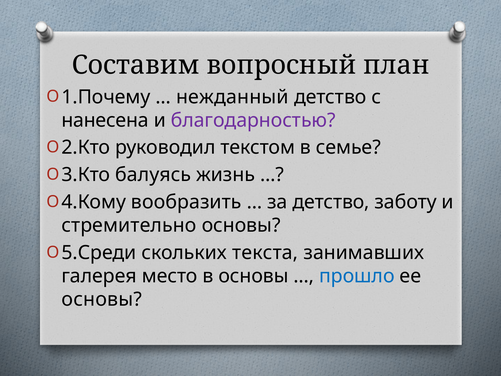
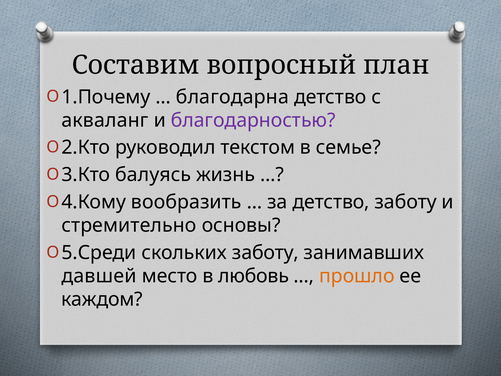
нежданный: нежданный -> благодарна
нанесена: нанесена -> акваланг
скольких текста: текста -> заботу
галерея: галерея -> давшей
в основы: основы -> любовь
прошло colour: blue -> orange
основы at (102, 299): основы -> каждом
